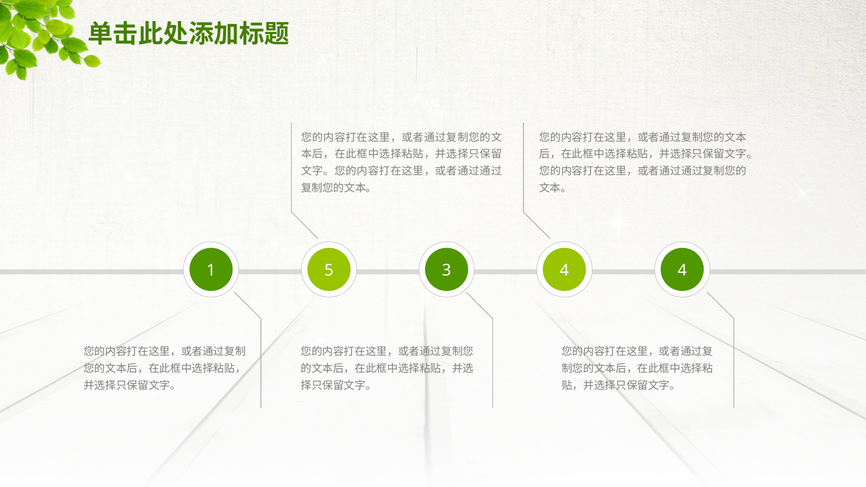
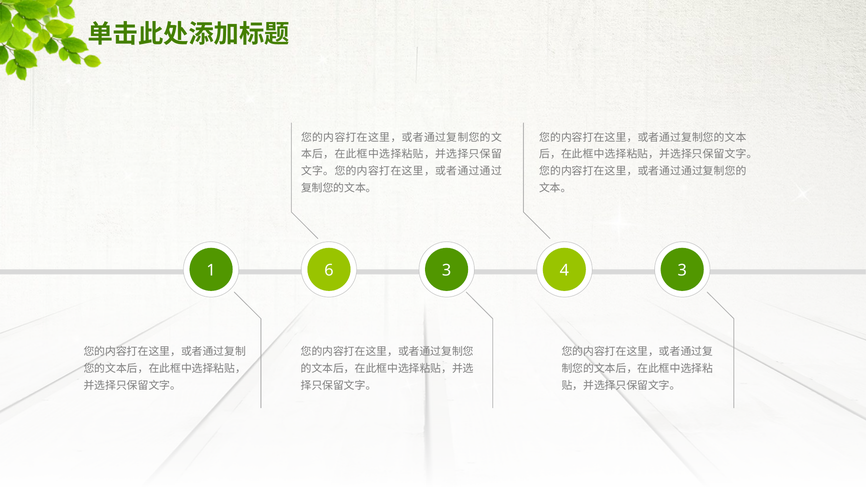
5: 5 -> 6
4 4: 4 -> 3
